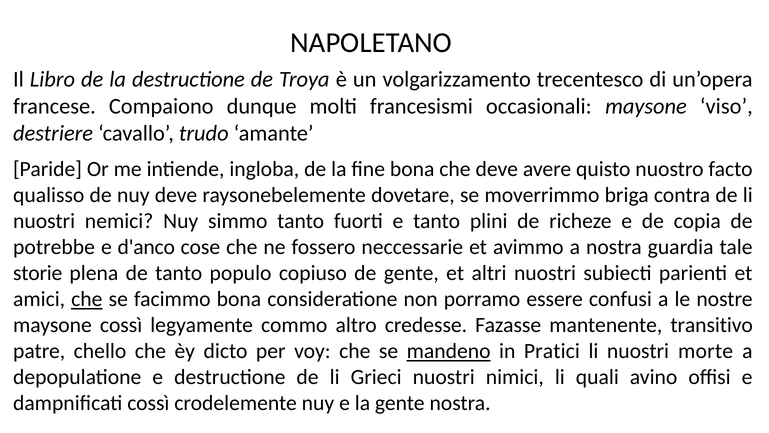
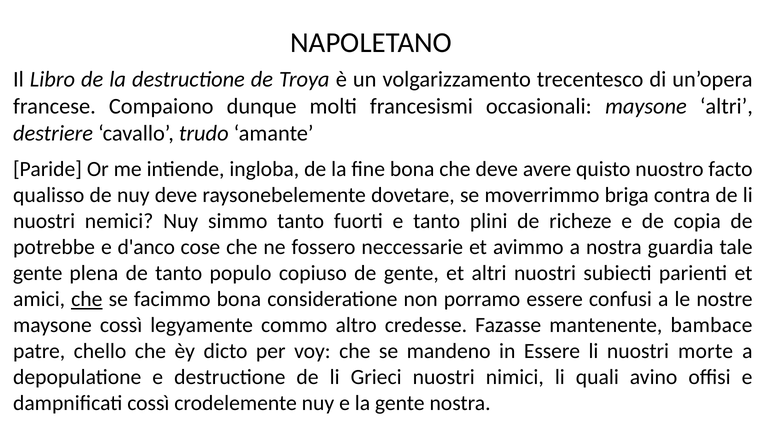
maysone viso: viso -> altri
storie at (38, 273): storie -> gente
transitivo: transitivo -> bambace
mandeno underline: present -> none
in Pratici: Pratici -> Essere
